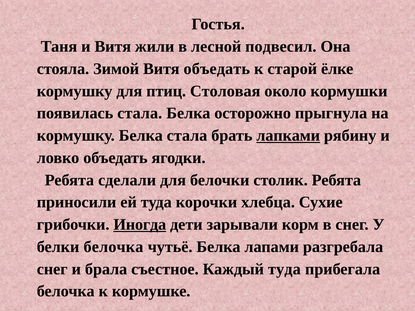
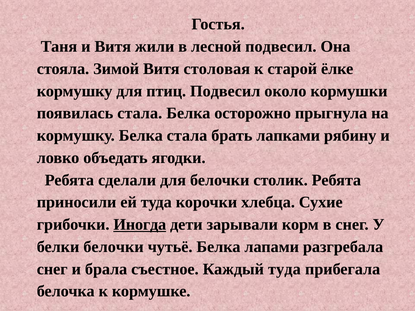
Витя объедать: объедать -> столовая
птиц Столовая: Столовая -> Подвесил
лапками underline: present -> none
белки белочка: белочка -> белочки
